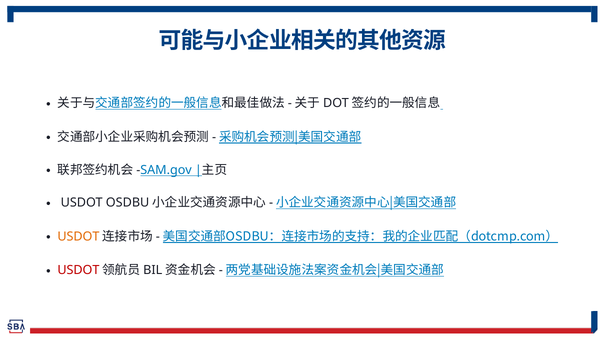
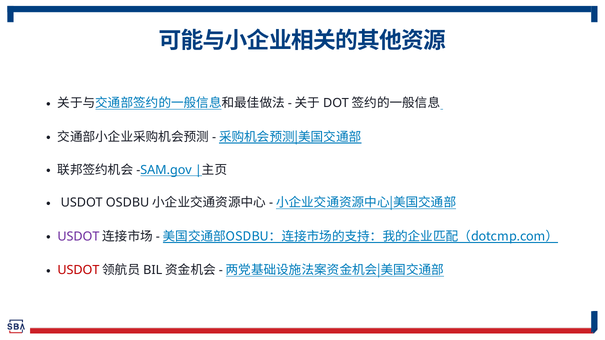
USDOT at (78, 237) colour: orange -> purple
